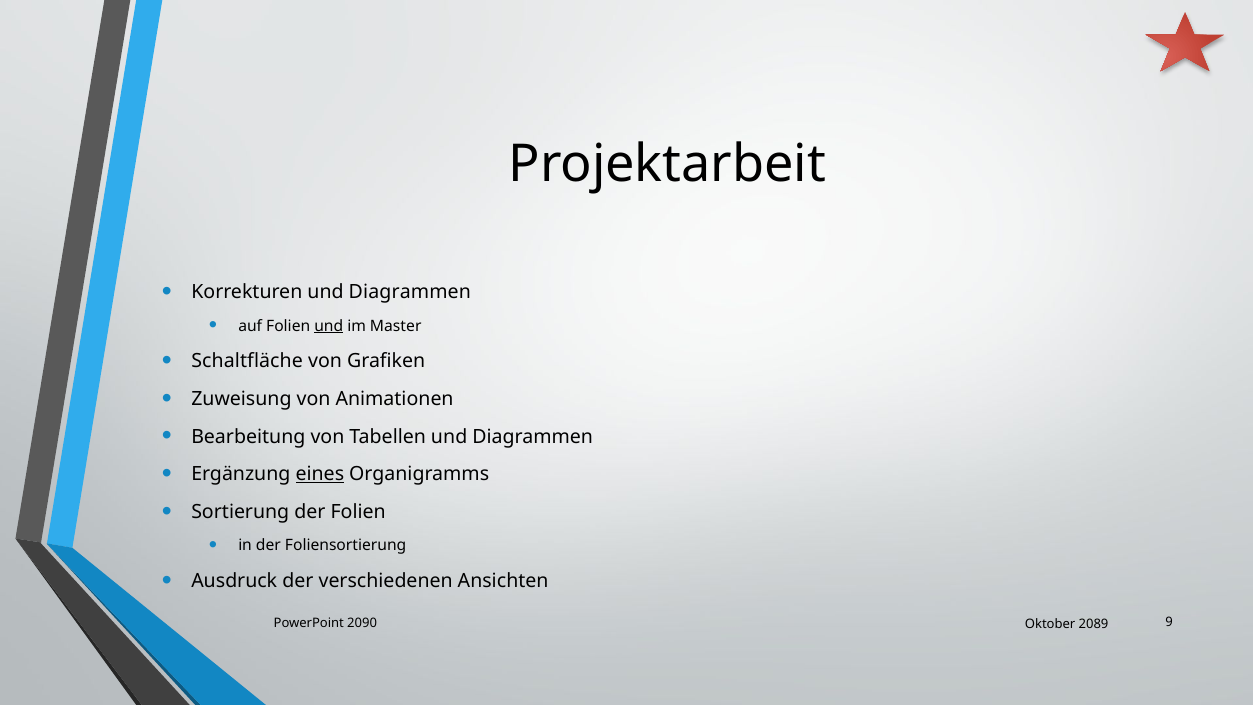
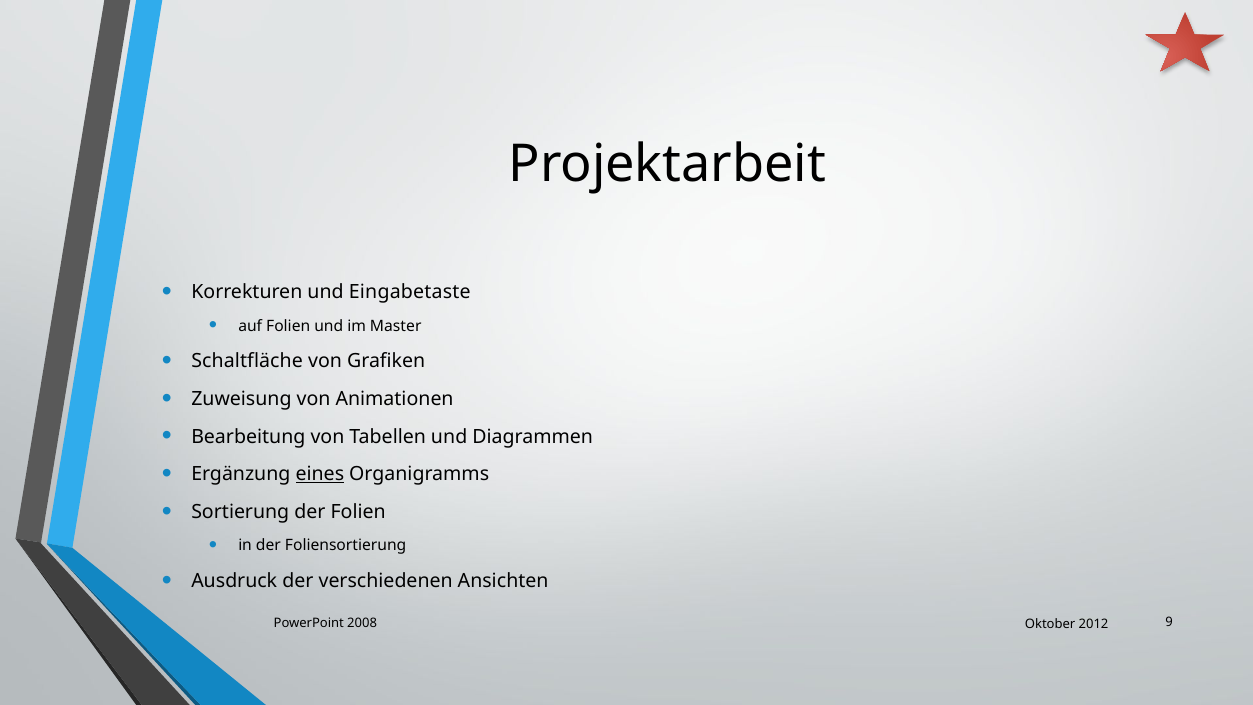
Korrekturen und Diagrammen: Diagrammen -> Eingabetaste
und at (329, 326) underline: present -> none
2090: 2090 -> 2008
2089: 2089 -> 2012
